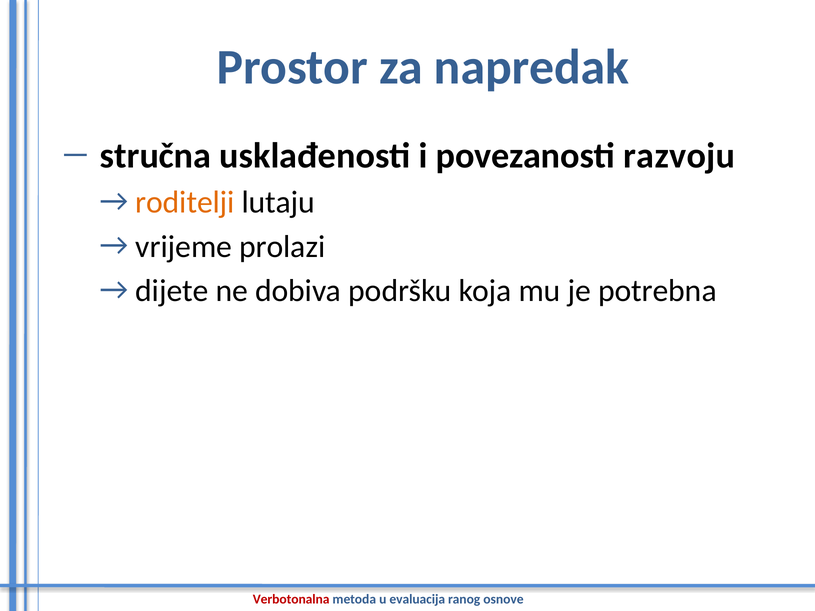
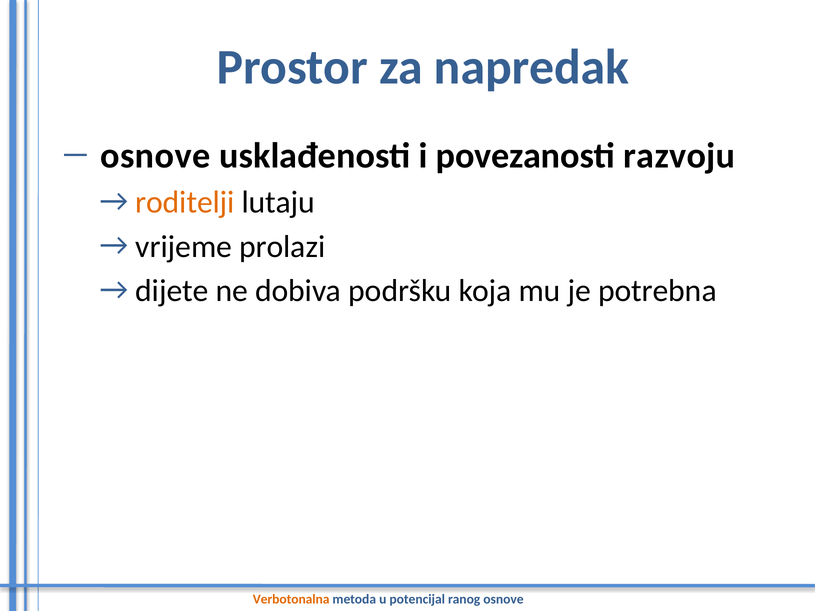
stručna at (156, 156): stručna -> osnove
Verbotonalna colour: red -> orange
evaluacija: evaluacija -> potencijal
